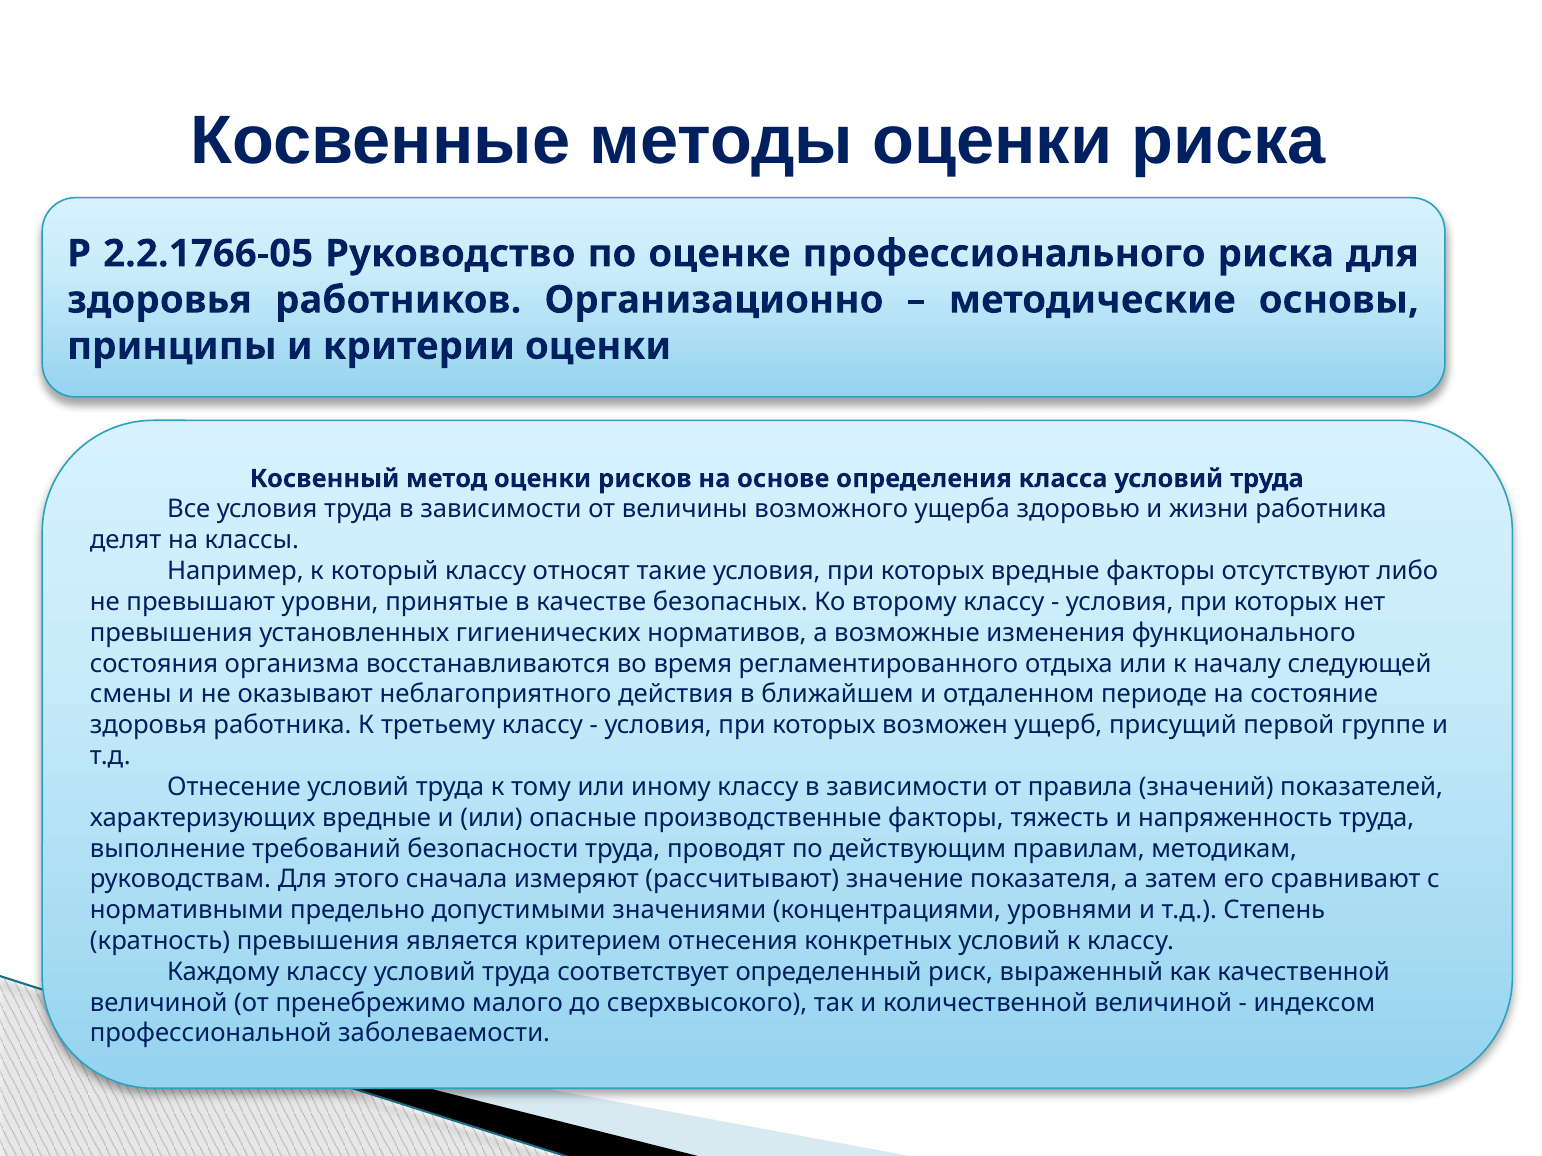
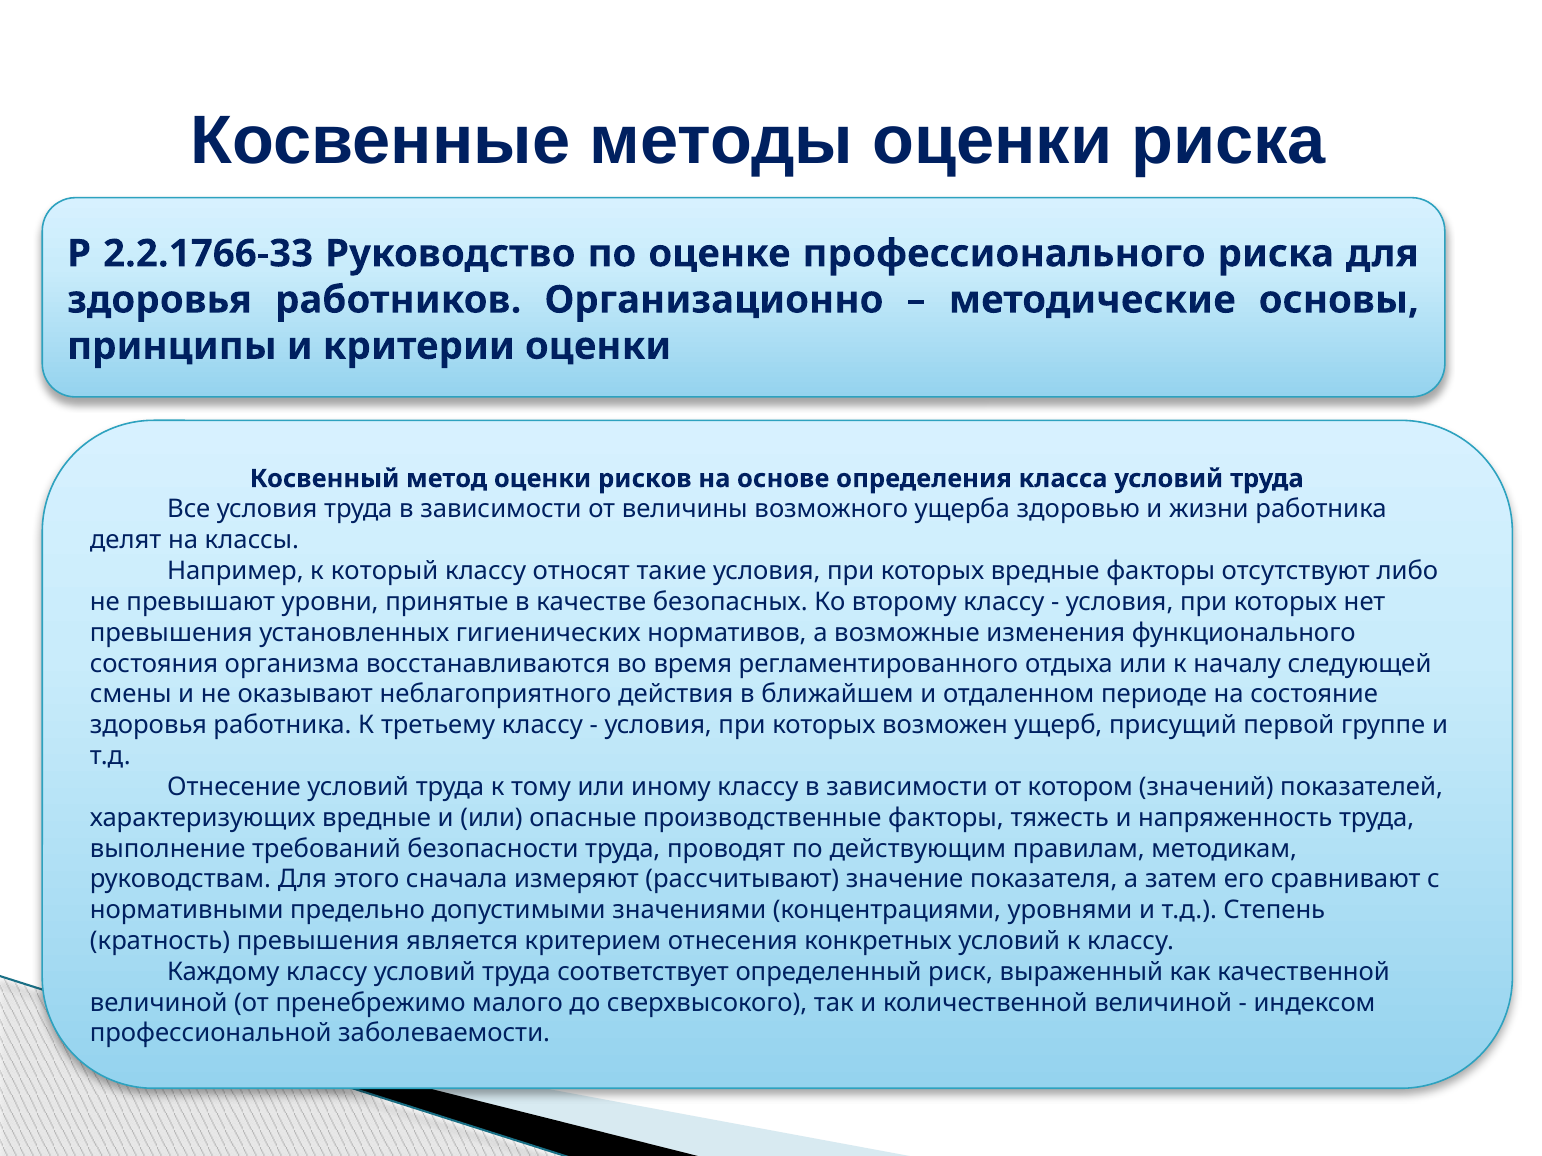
2.2.1766-05: 2.2.1766-05 -> 2.2.1766-33
правила: правила -> котором
